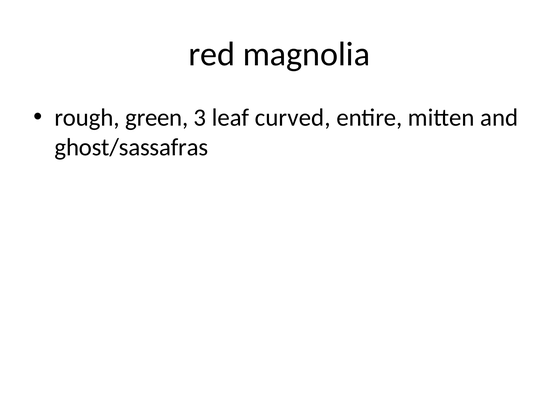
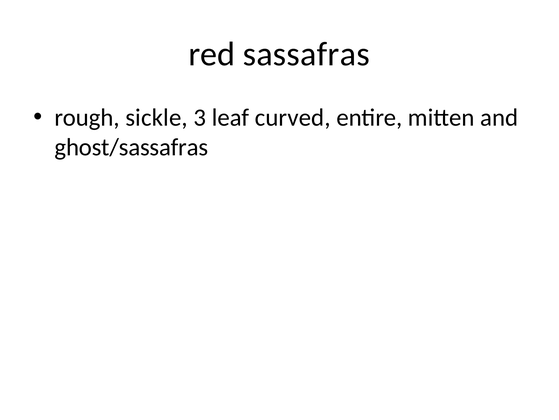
magnolia: magnolia -> sassafras
green: green -> sickle
